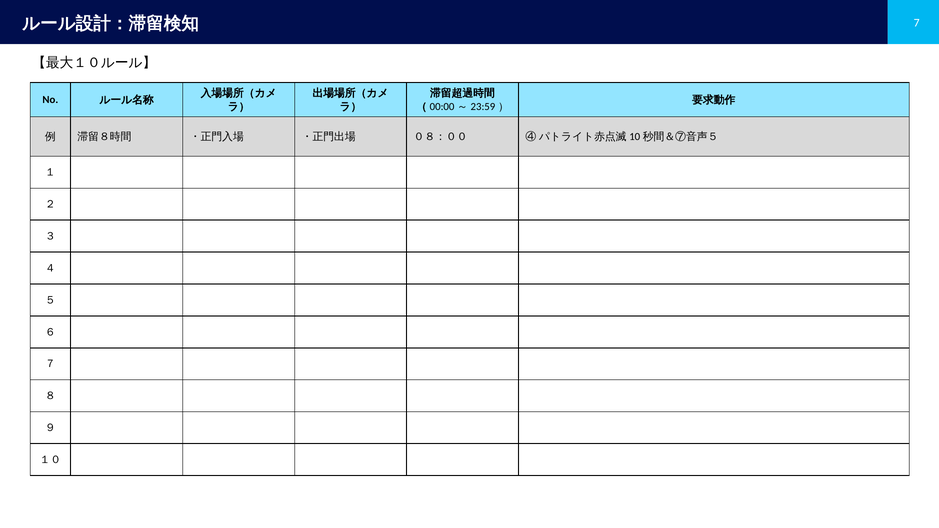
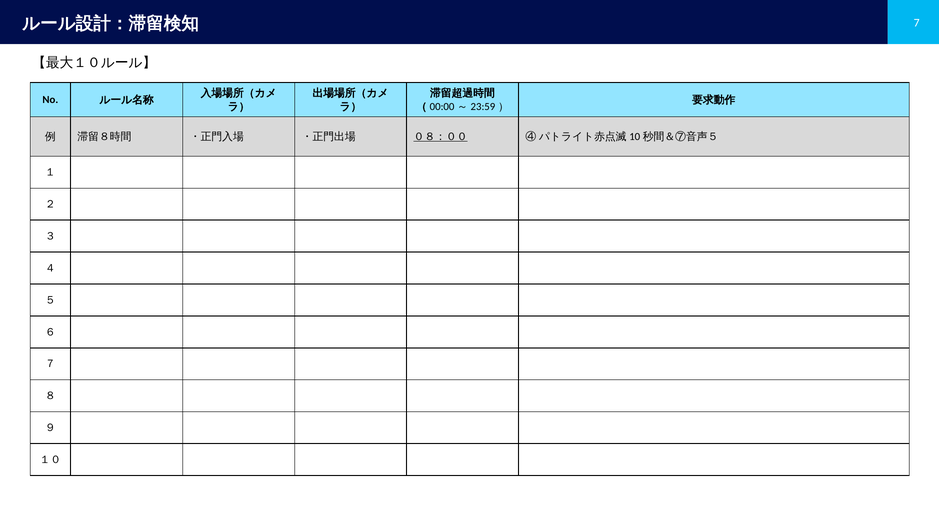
０８：００ underline: none -> present
